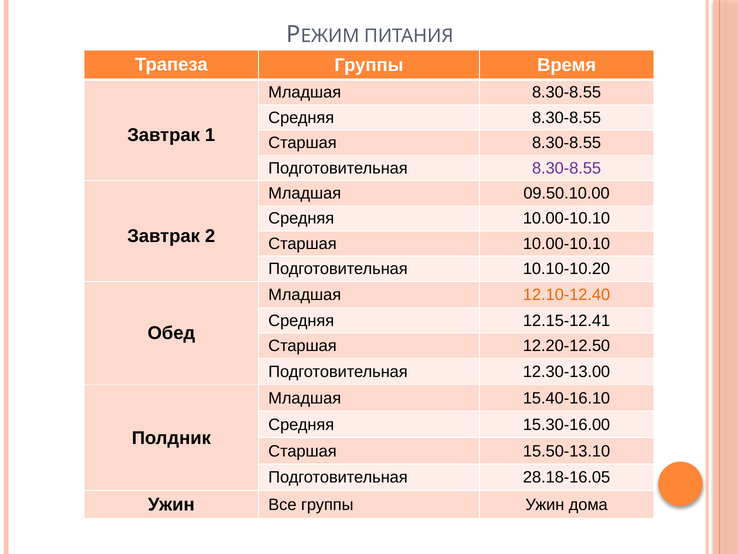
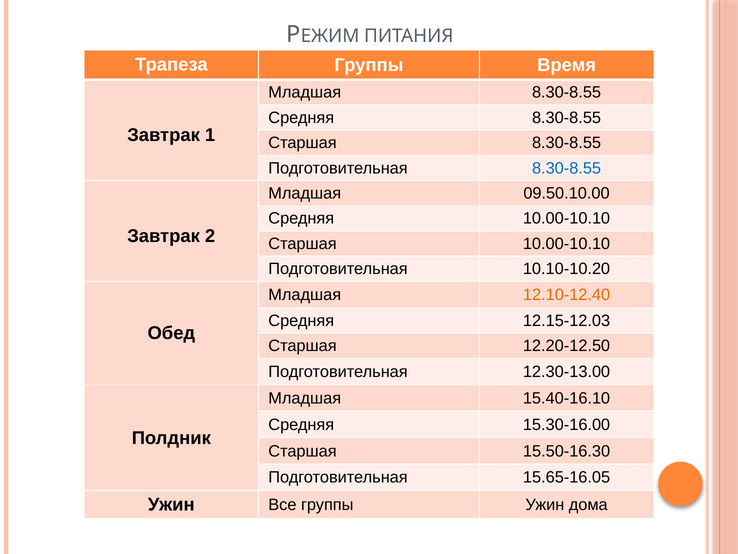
8.30-8.55 at (567, 168) colour: purple -> blue
12.15-12.41: 12.15-12.41 -> 12.15-12.03
15.50-13.10: 15.50-13.10 -> 15.50-16.30
28.18-16.05: 28.18-16.05 -> 15.65-16.05
